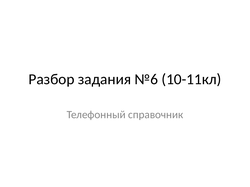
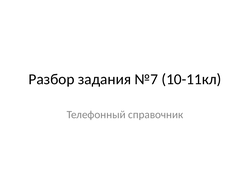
№6: №6 -> №7
